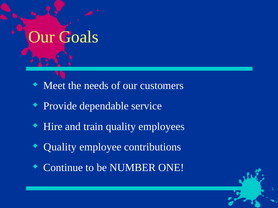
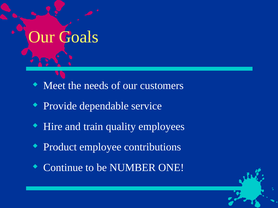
Quality at (60, 147): Quality -> Product
